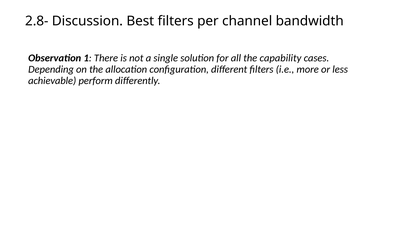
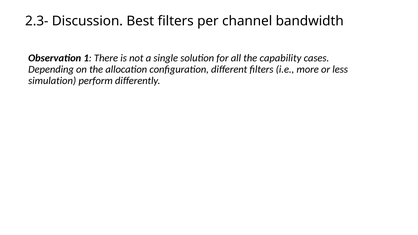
2.8-: 2.8- -> 2.3-
achievable: achievable -> simulation
